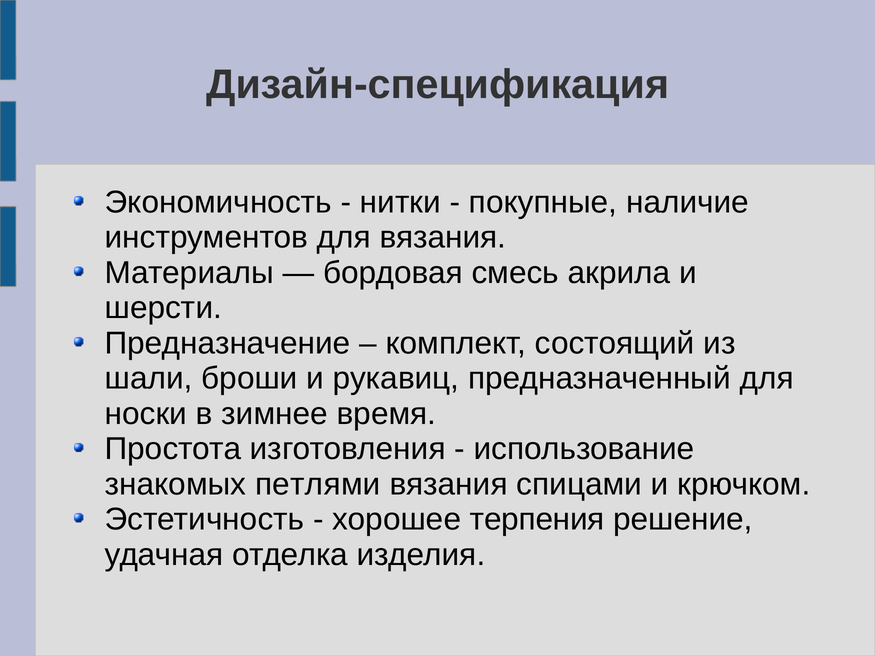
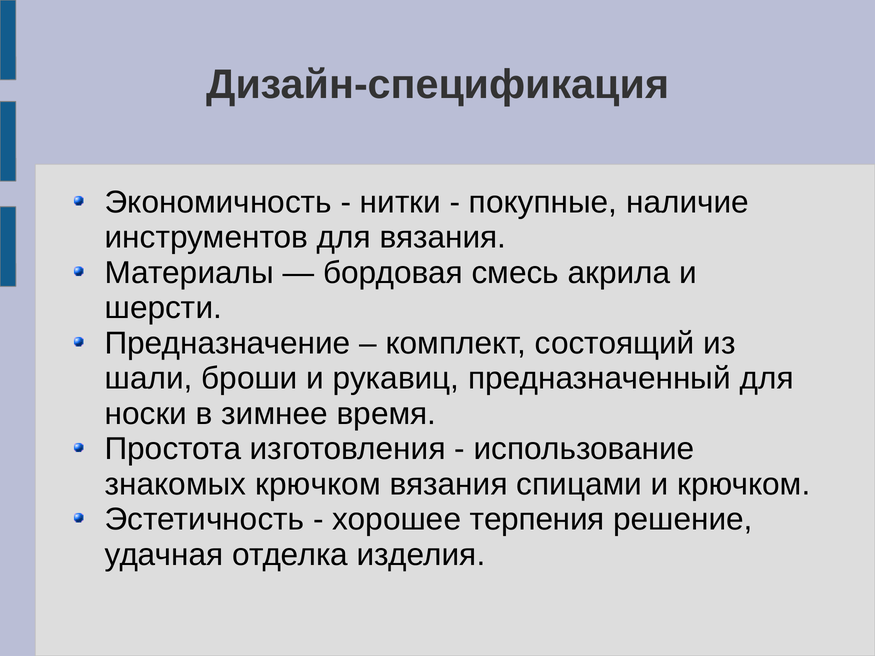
знакомых петлями: петлями -> крючком
